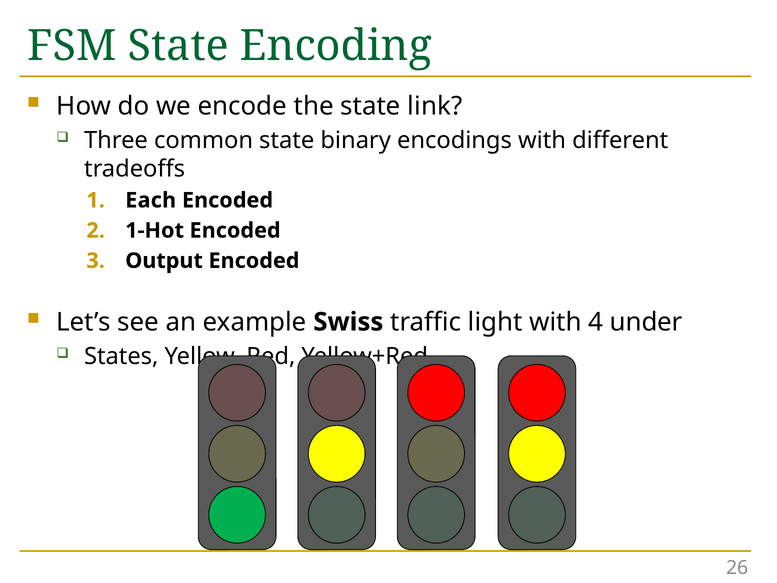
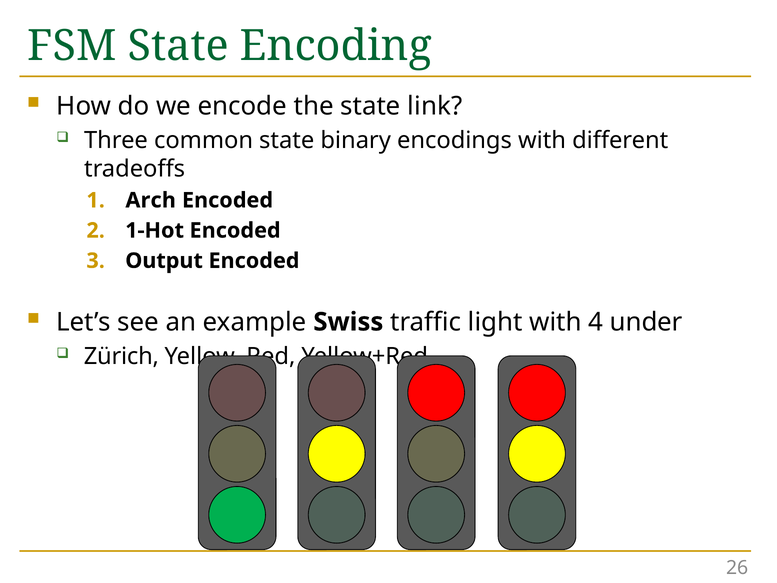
Each: Each -> Arch
States: States -> Zürich
